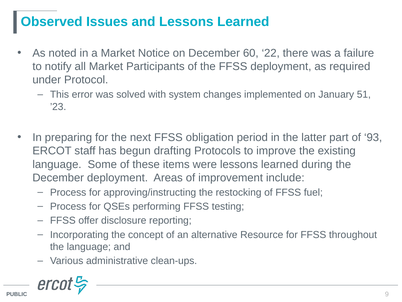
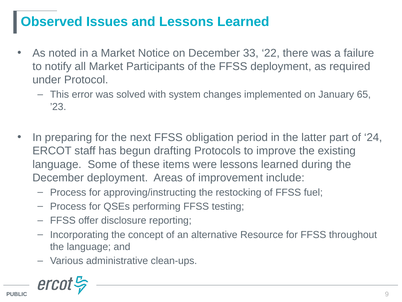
60: 60 -> 33
51: 51 -> 65
93: 93 -> 24
